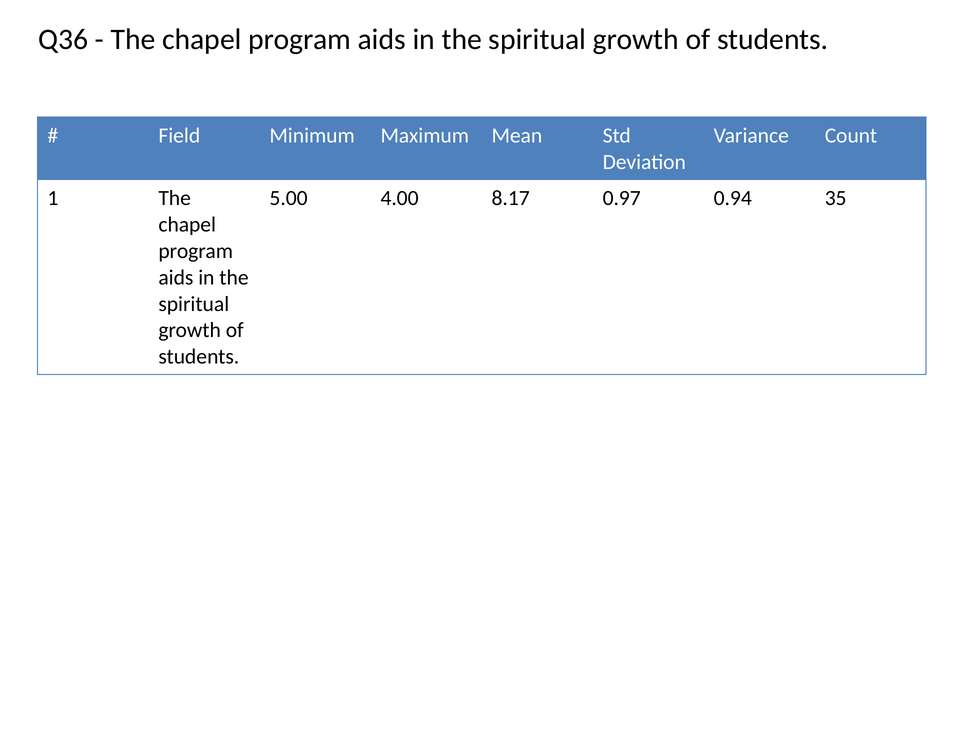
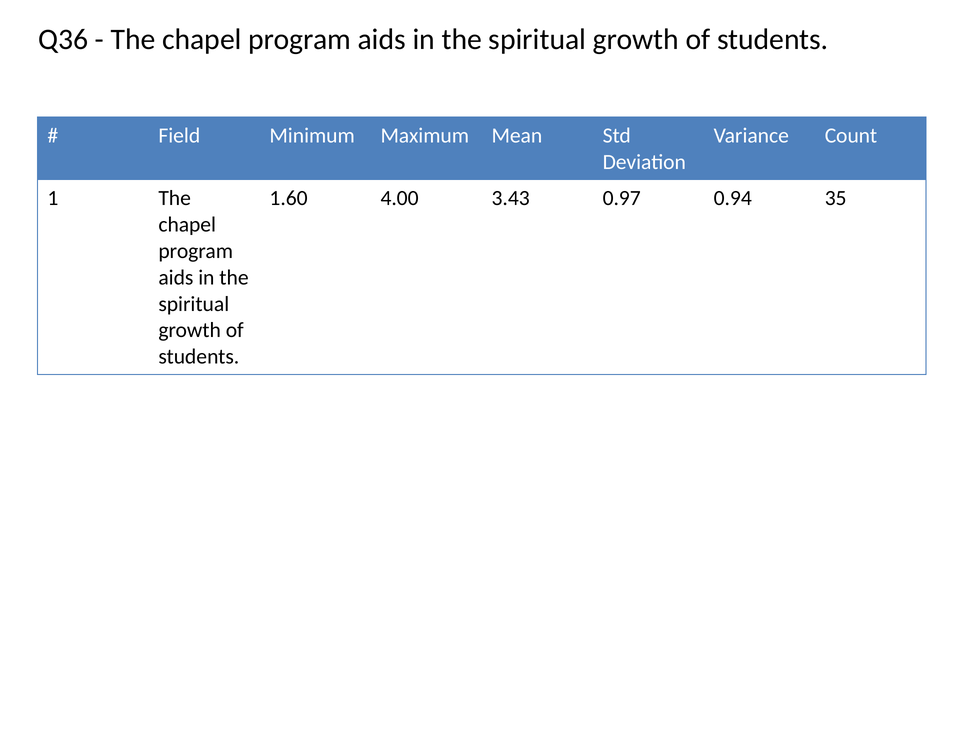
5.00: 5.00 -> 1.60
8.17: 8.17 -> 3.43
